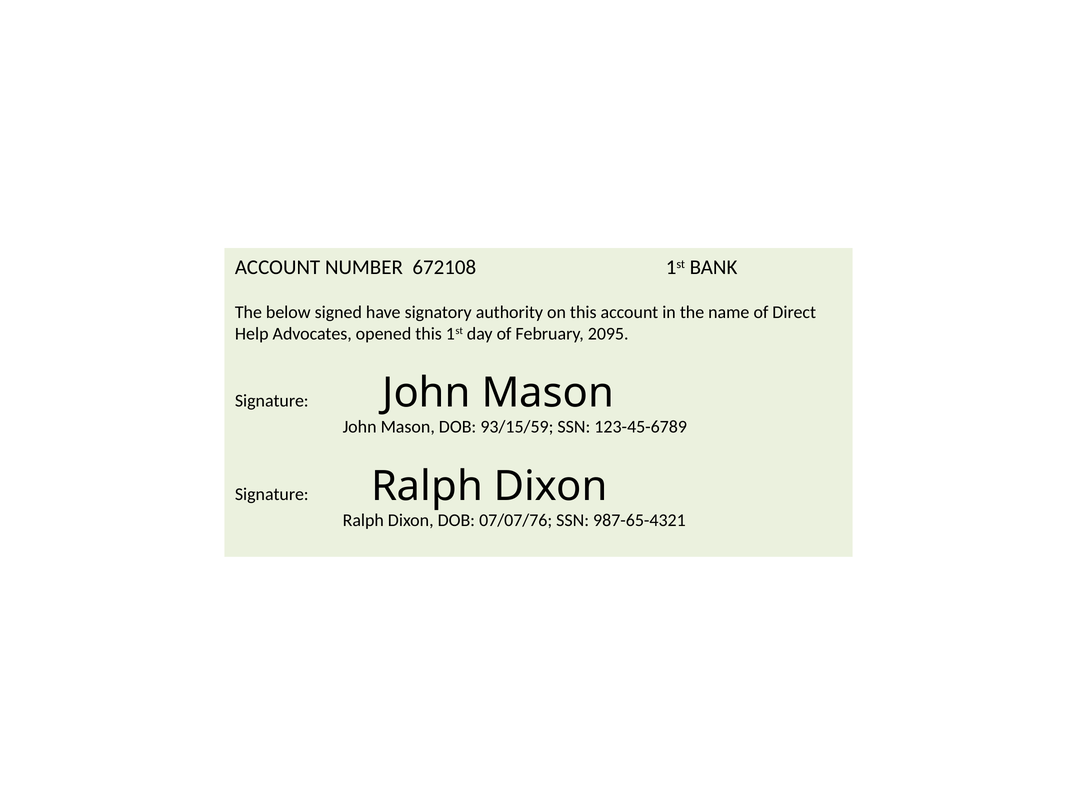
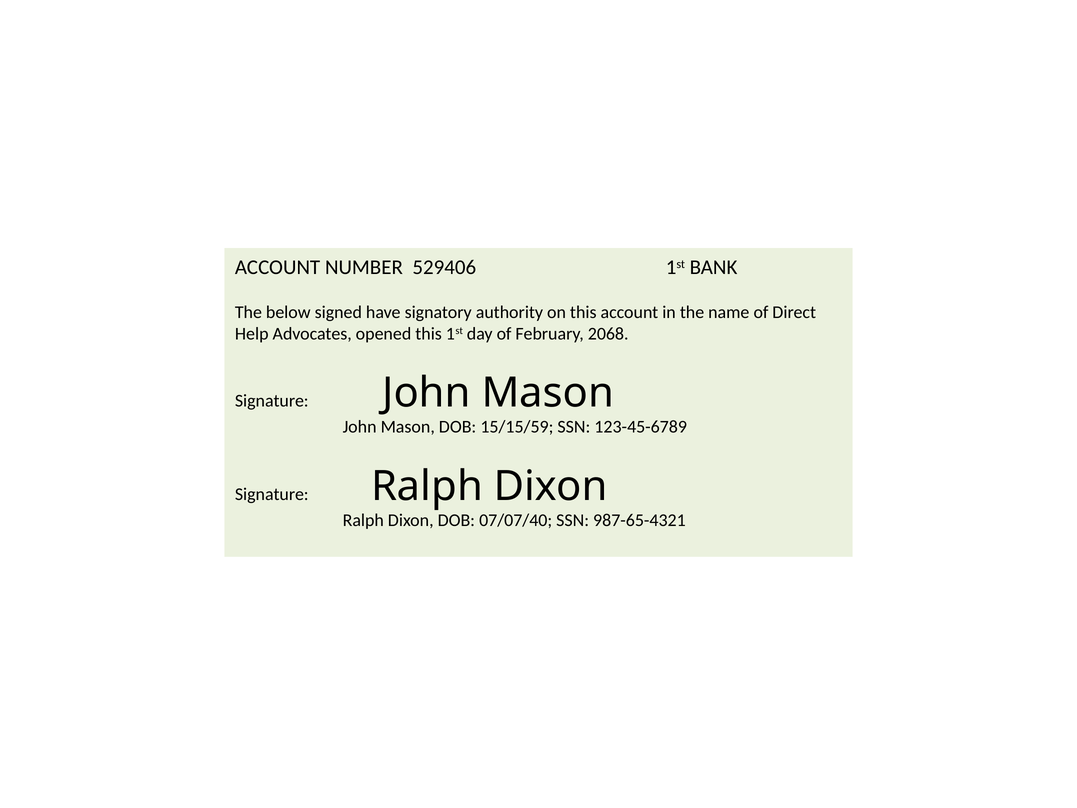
672108: 672108 -> 529406
2095: 2095 -> 2068
93/15/59: 93/15/59 -> 15/15/59
07/07/76: 07/07/76 -> 07/07/40
